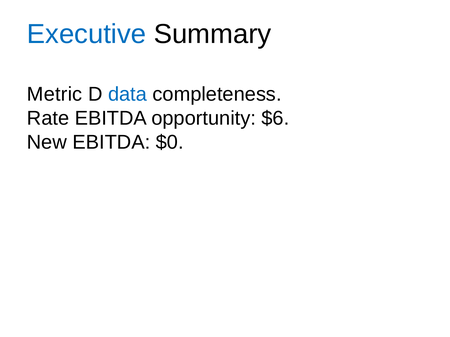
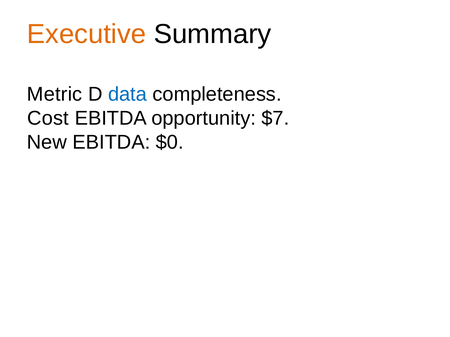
Executive colour: blue -> orange
Rate: Rate -> Cost
$6: $6 -> $7
